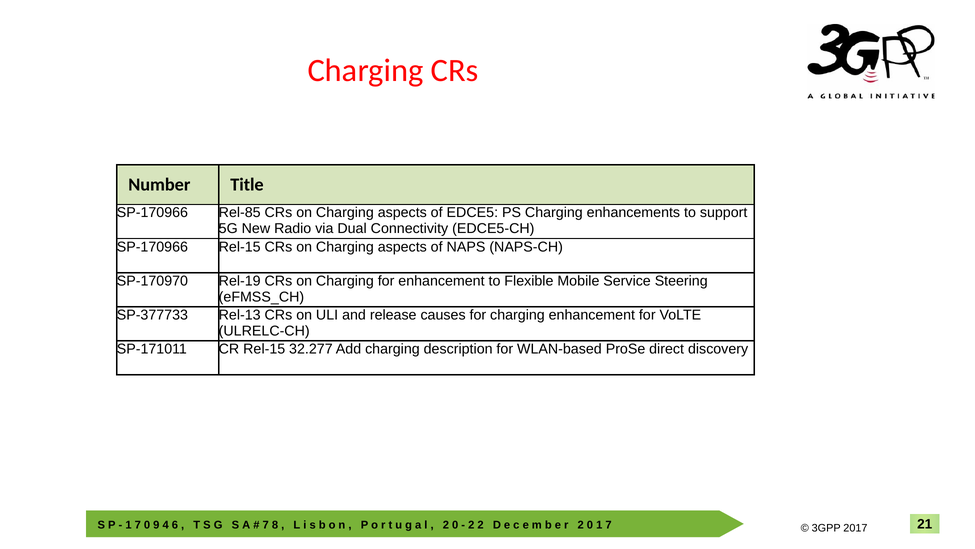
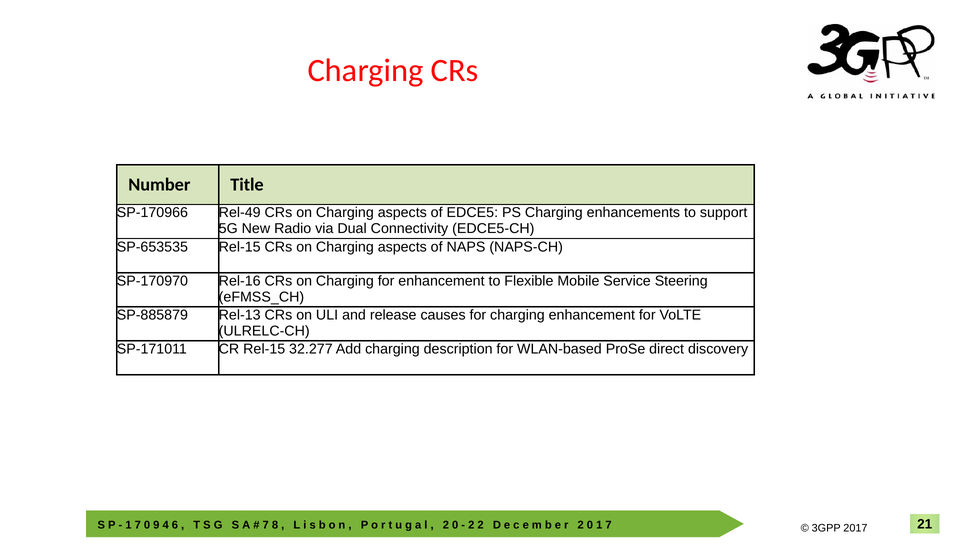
Rel-85: Rel-85 -> Rel-49
SP-170966 at (152, 247): SP-170966 -> SP-653535
Rel-19: Rel-19 -> Rel-16
SP-377733: SP-377733 -> SP-885879
